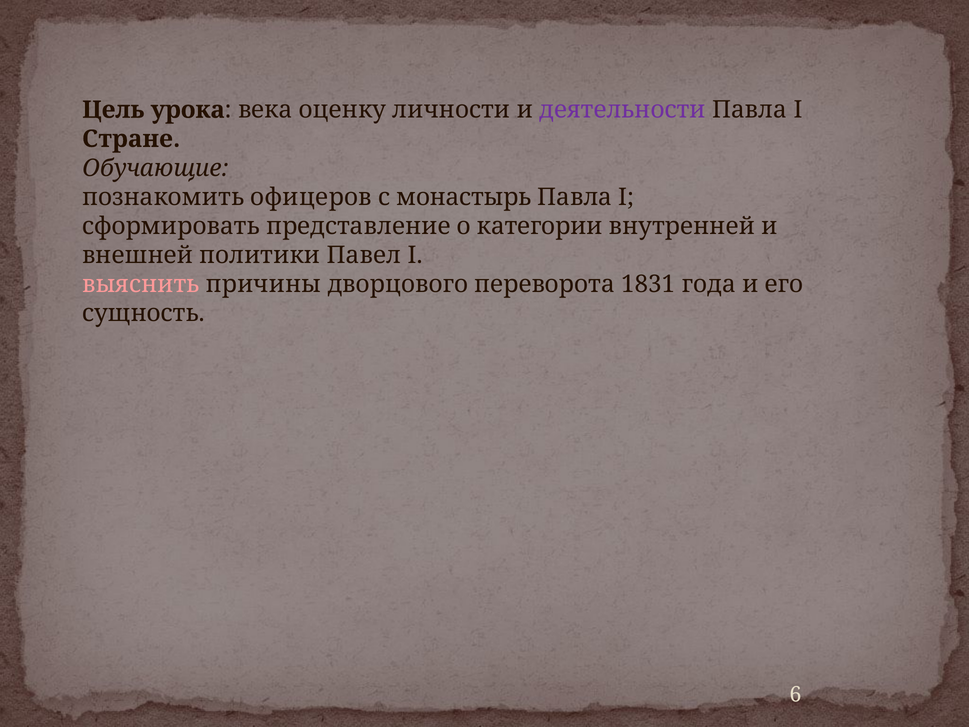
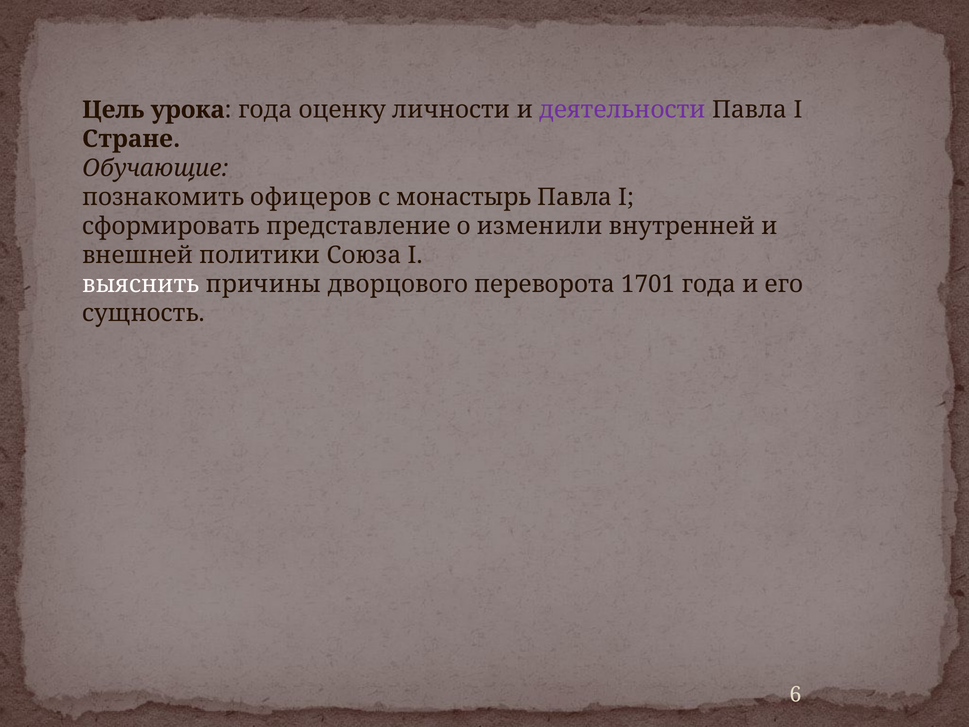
урока века: века -> года
категории: категории -> изменили
Павел: Павел -> Союза
выяснить colour: pink -> white
1831: 1831 -> 1701
